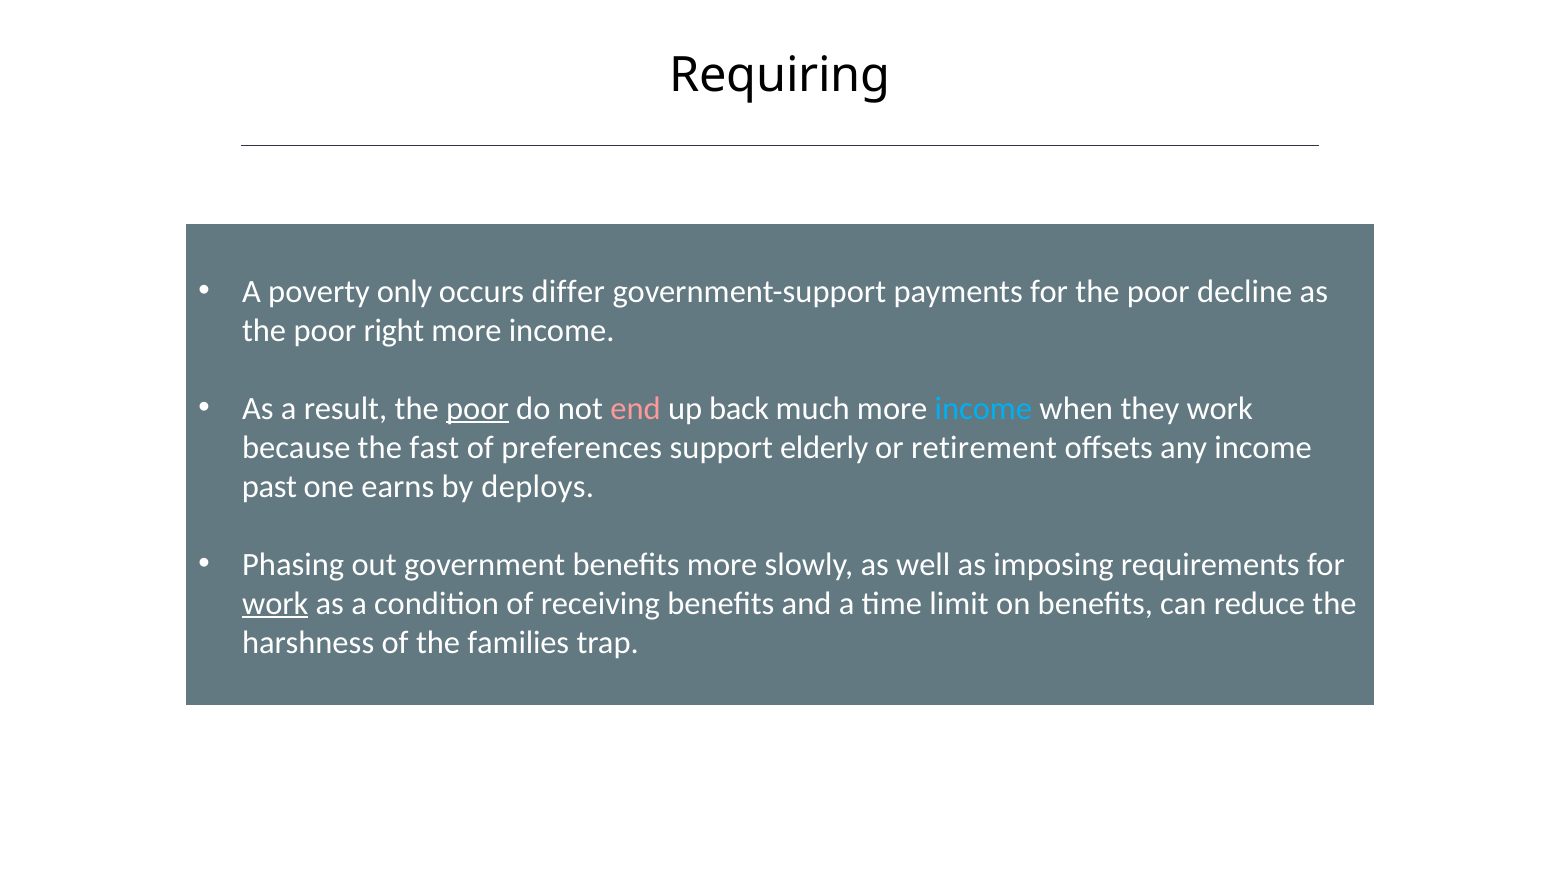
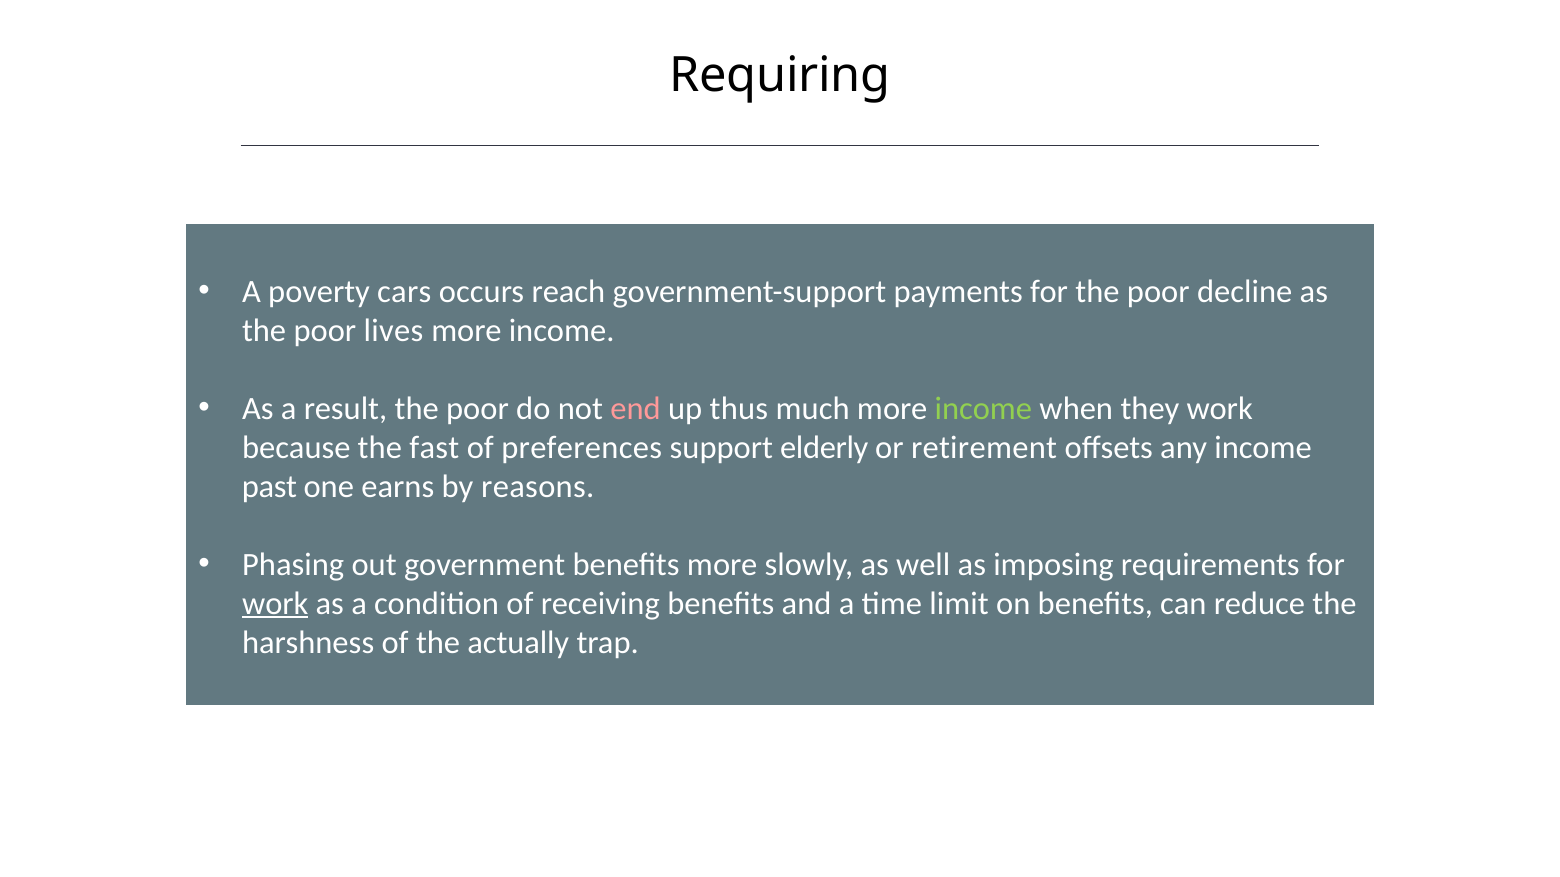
only: only -> cars
differ: differ -> reach
right: right -> lives
poor at (477, 409) underline: present -> none
back: back -> thus
income at (983, 409) colour: light blue -> light green
deploys: deploys -> reasons
families: families -> actually
